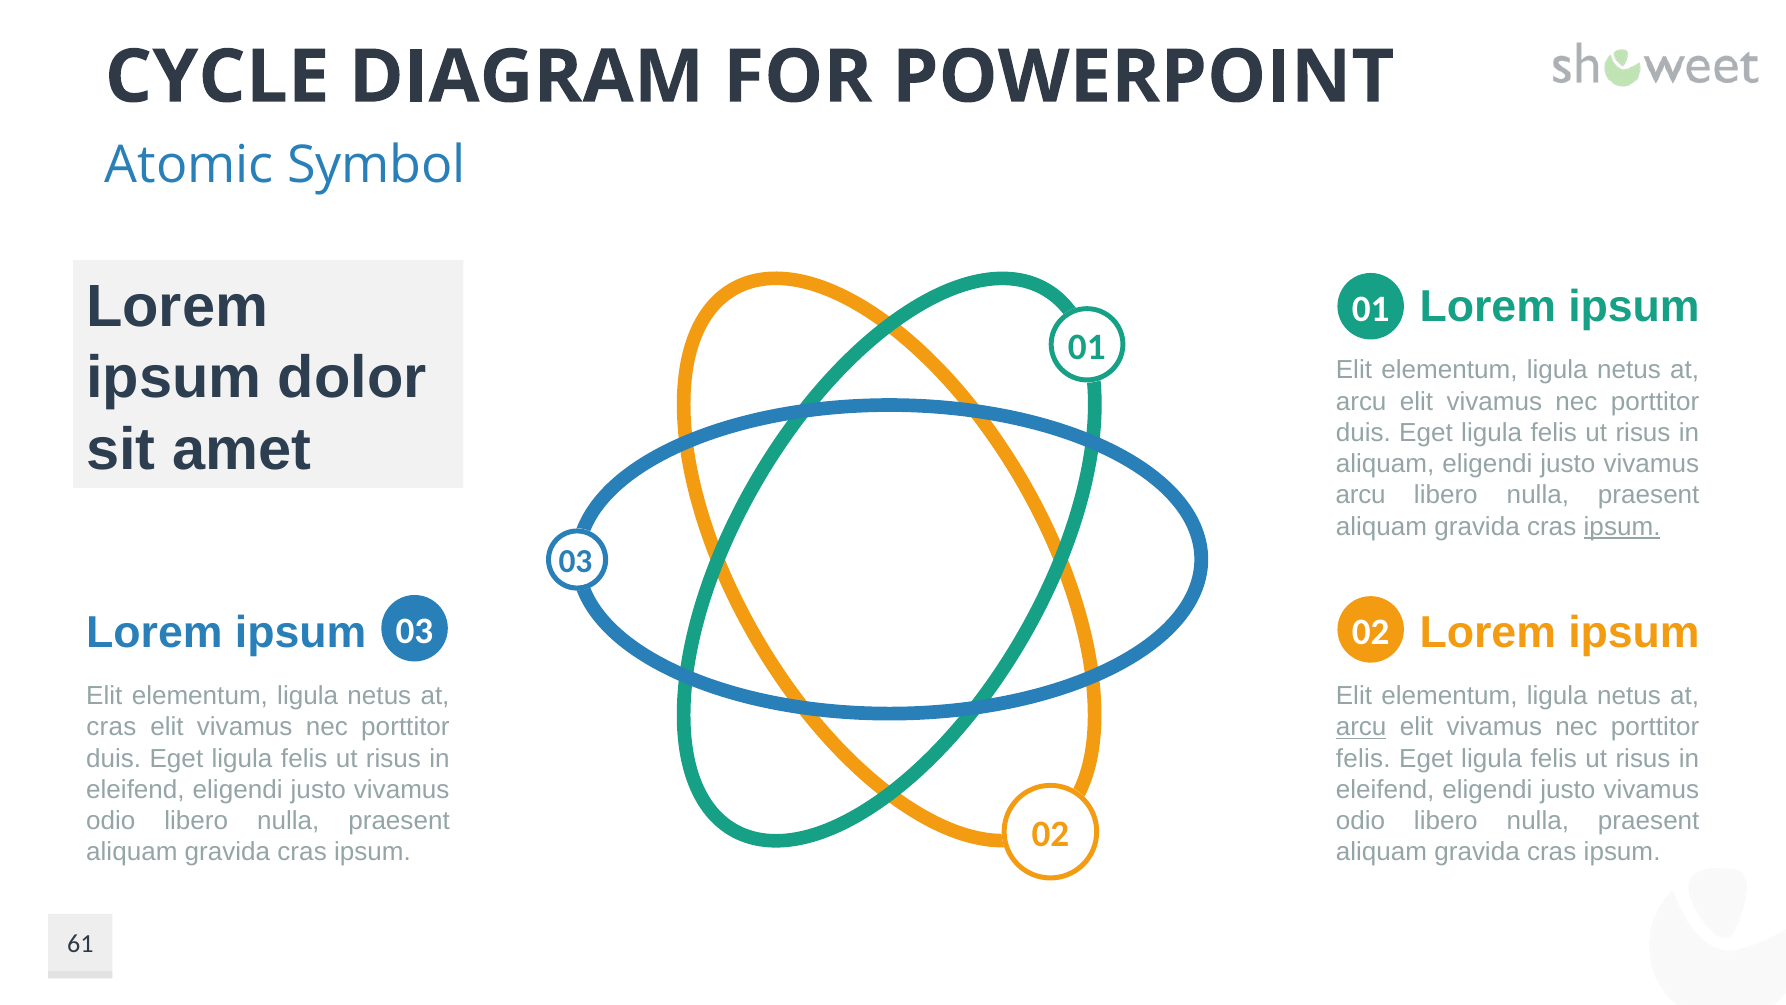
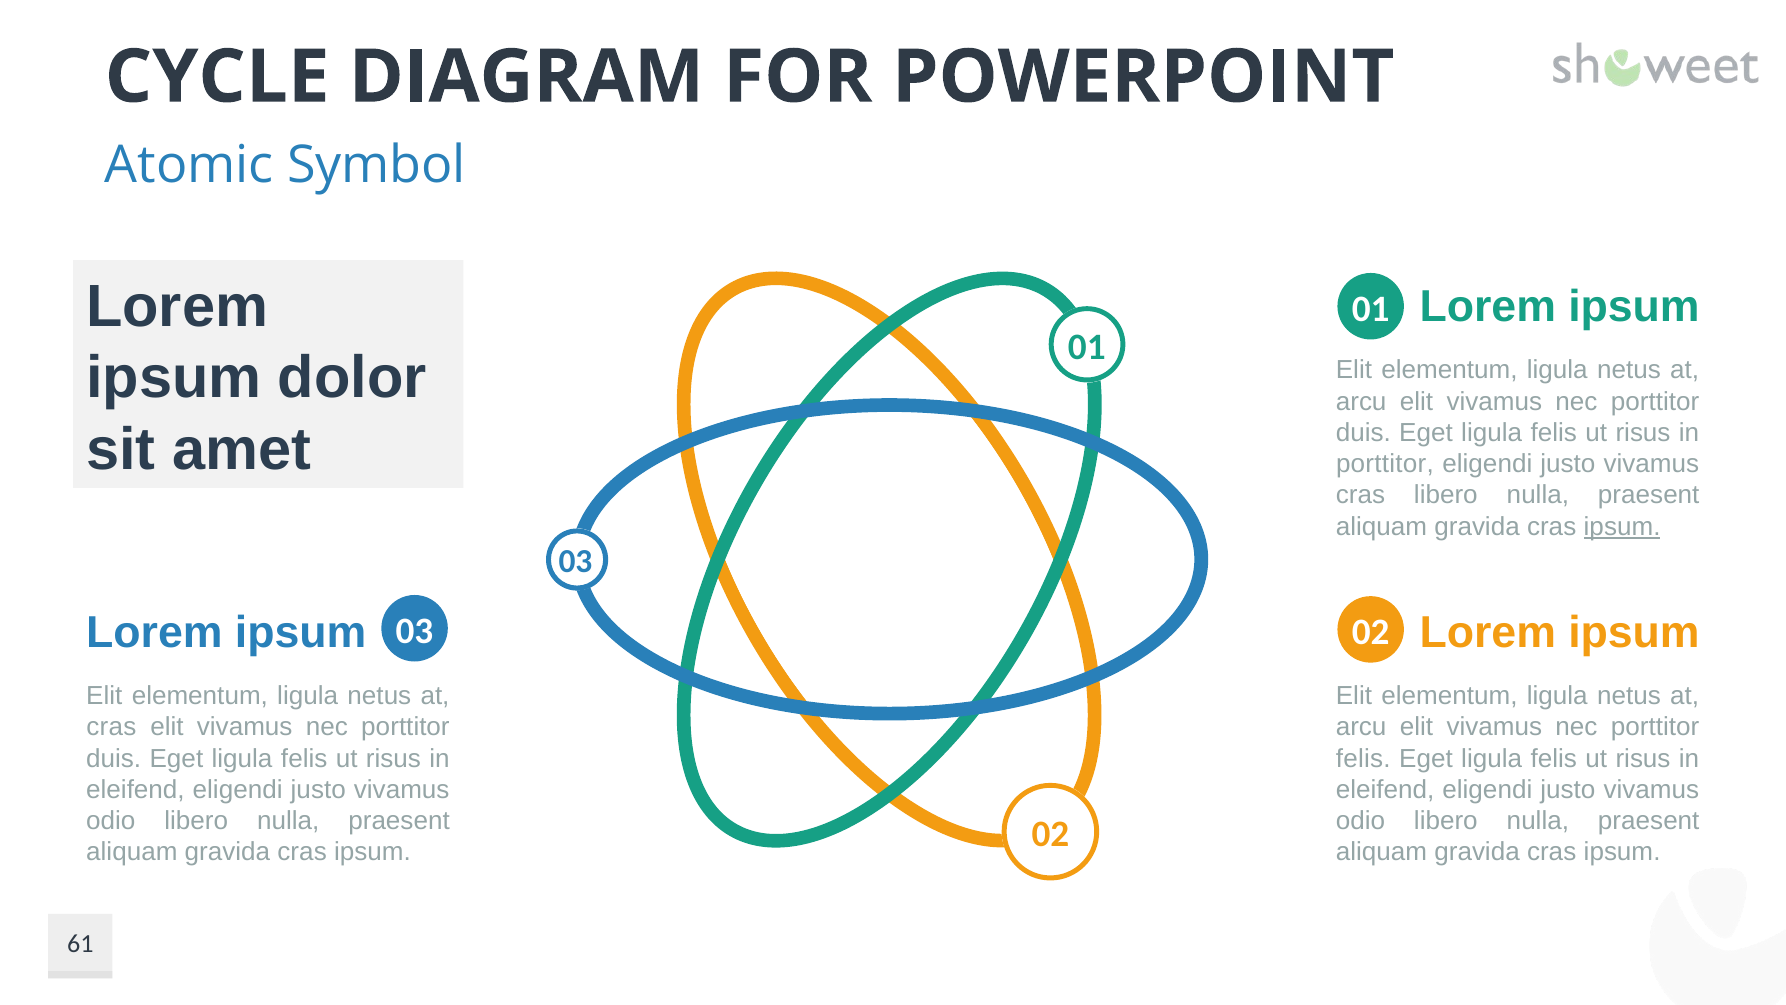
aliquam at (1385, 464): aliquam -> porttitor
arcu at (1361, 495): arcu -> cras
arcu at (1361, 727) underline: present -> none
